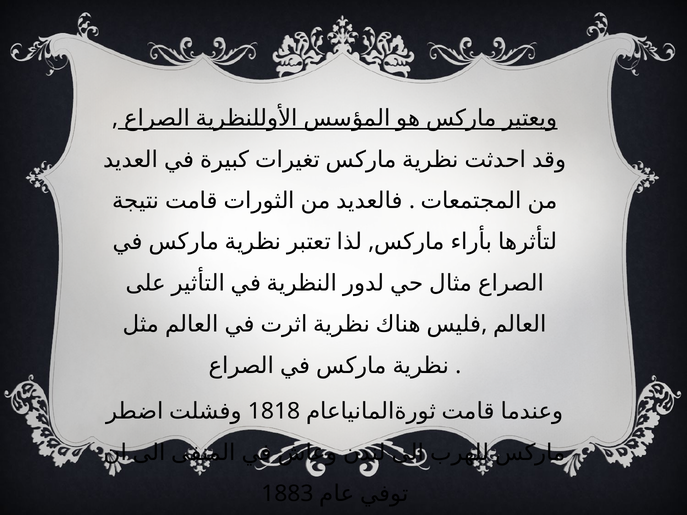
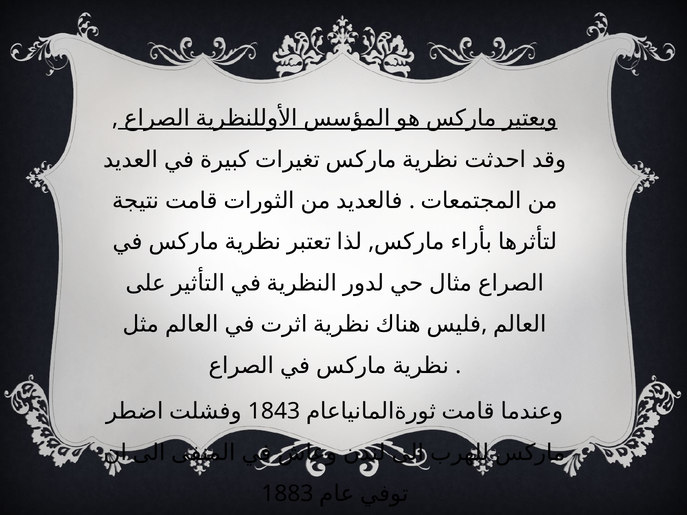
1818: 1818 -> 1843
